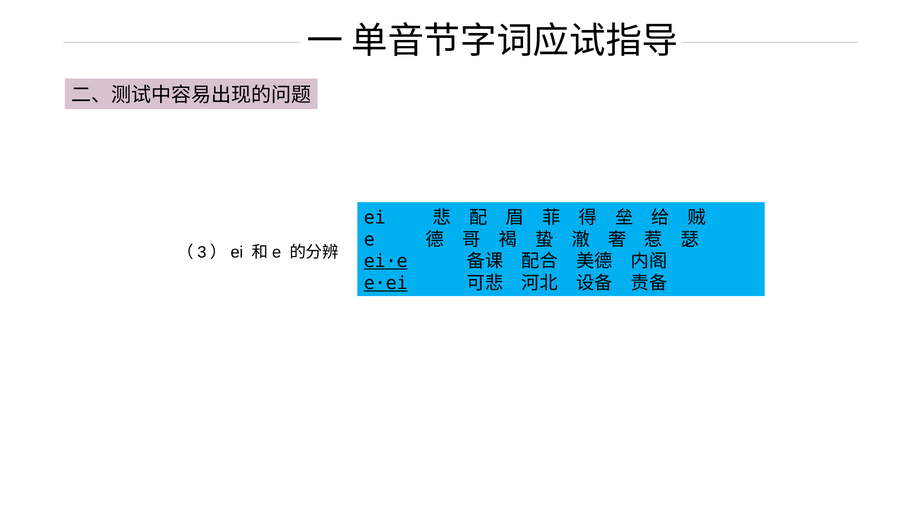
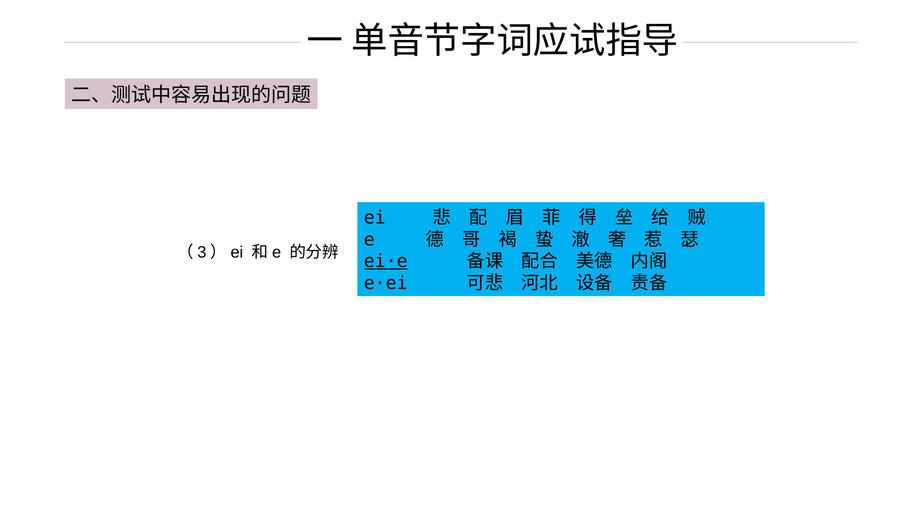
e·ei underline: present -> none
